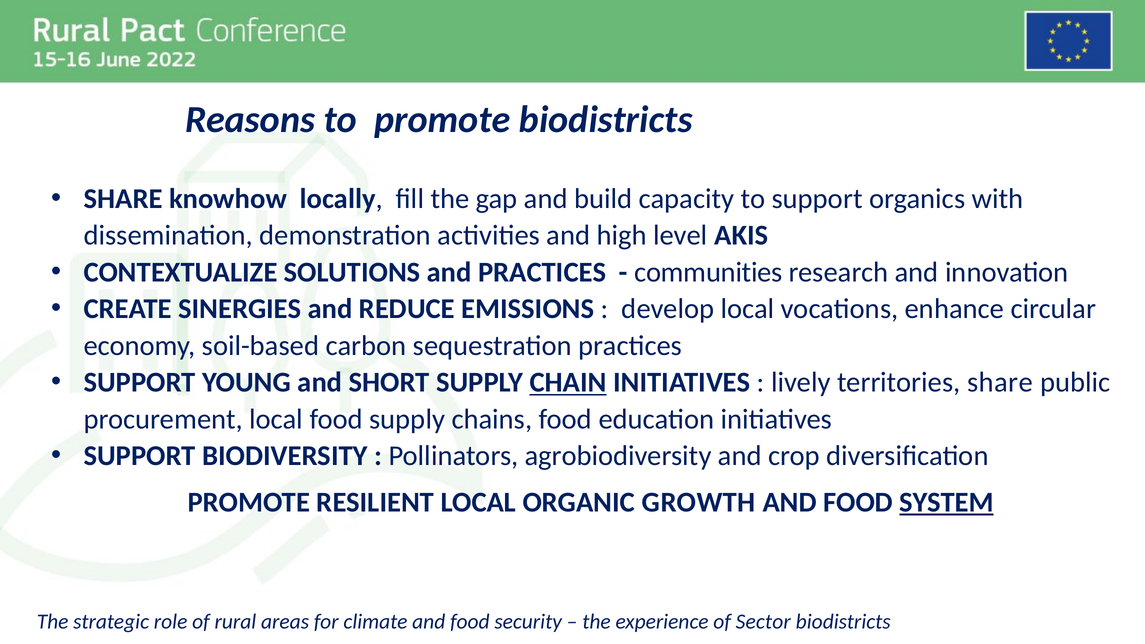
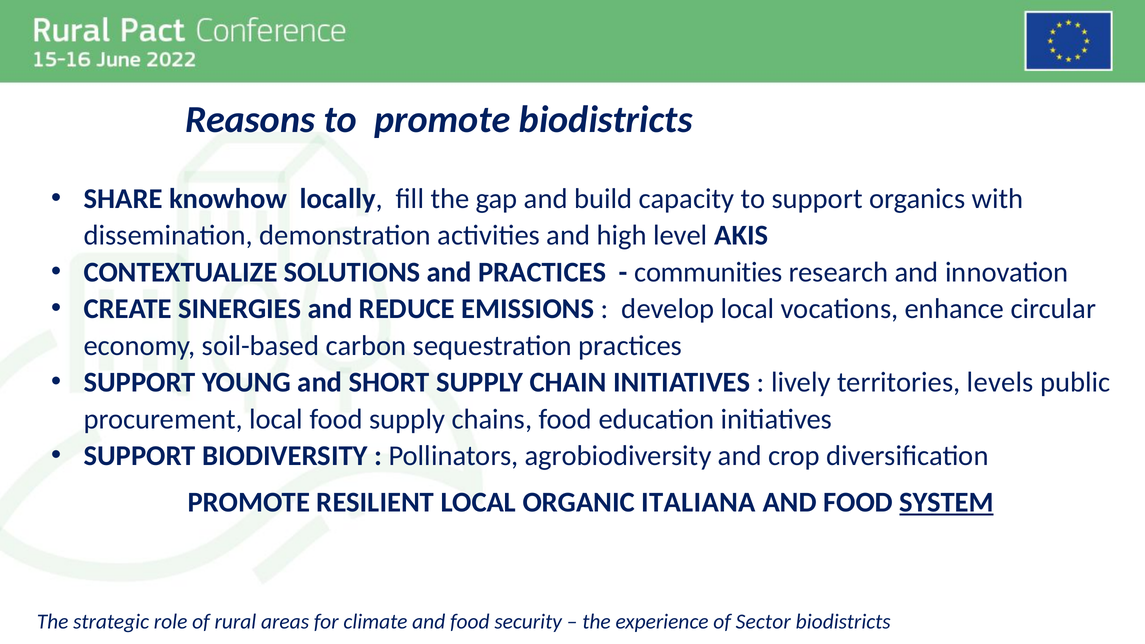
CHAIN underline: present -> none
territories share: share -> levels
GROWTH: GROWTH -> ITALIANA
